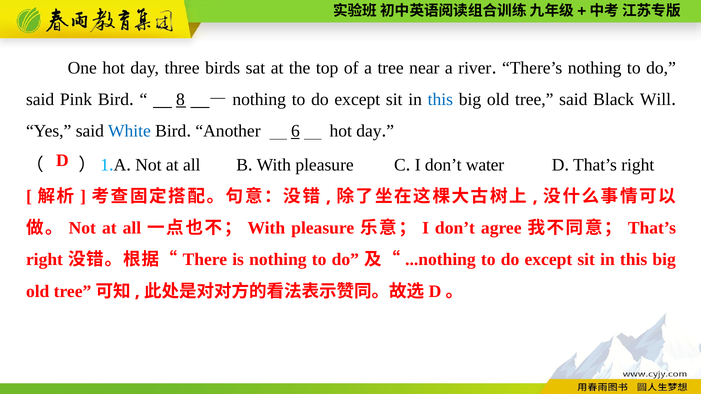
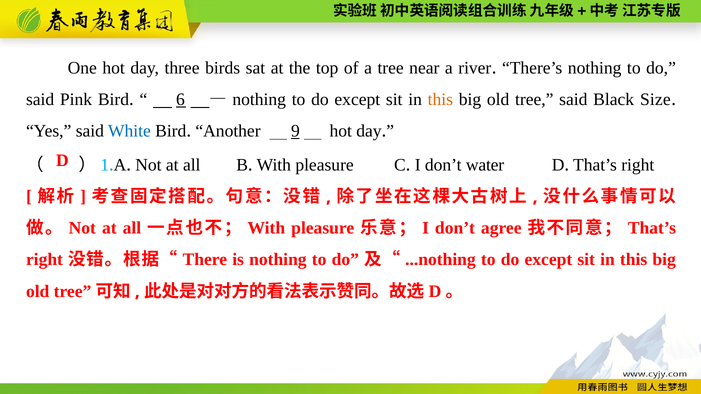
8: 8 -> 6
this at (440, 99) colour: blue -> orange
Will: Will -> Size
6: 6 -> 9
